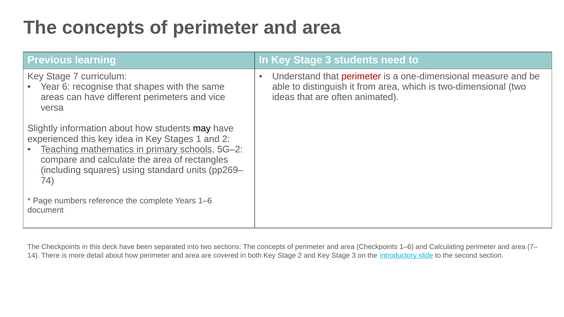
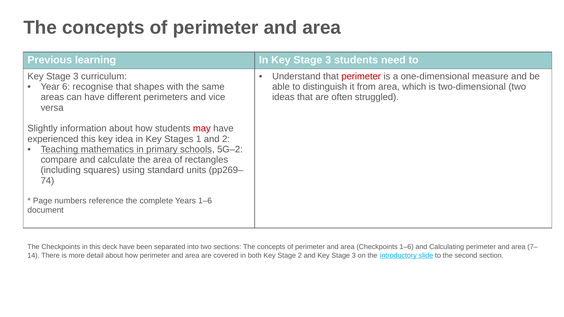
7 at (76, 76): 7 -> 3
animated: animated -> struggled
may colour: black -> red
